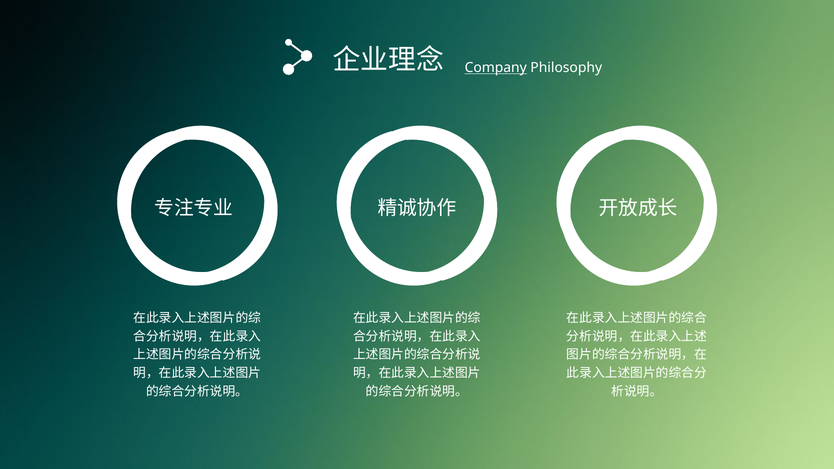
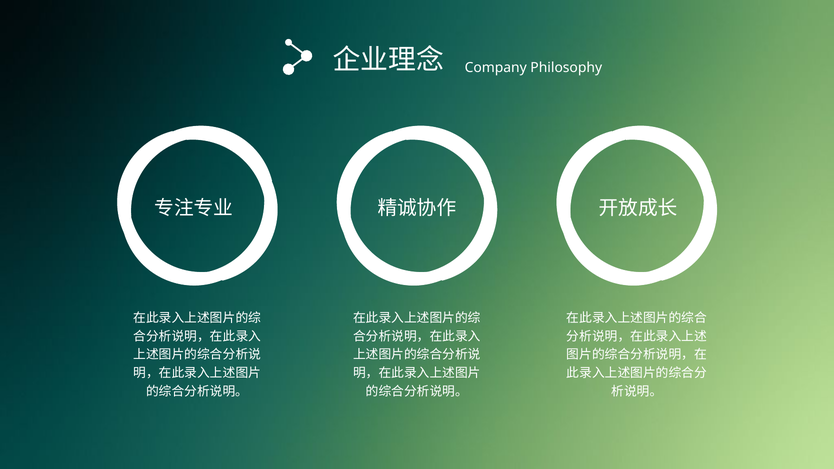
Company underline: present -> none
